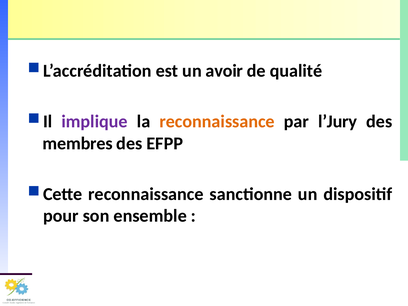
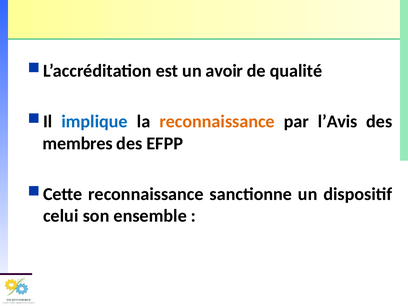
implique colour: purple -> blue
l’Jury: l’Jury -> l’Avis
pour: pour -> celui
